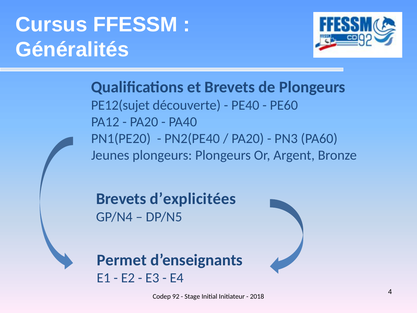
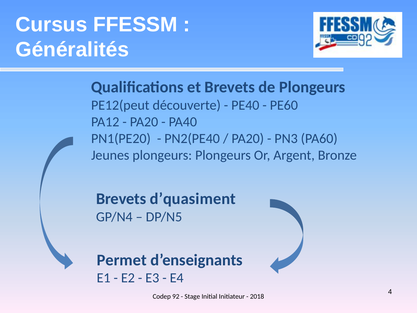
PE12(sujet: PE12(sujet -> PE12(peut
d’explicitées: d’explicitées -> d’quasiment
